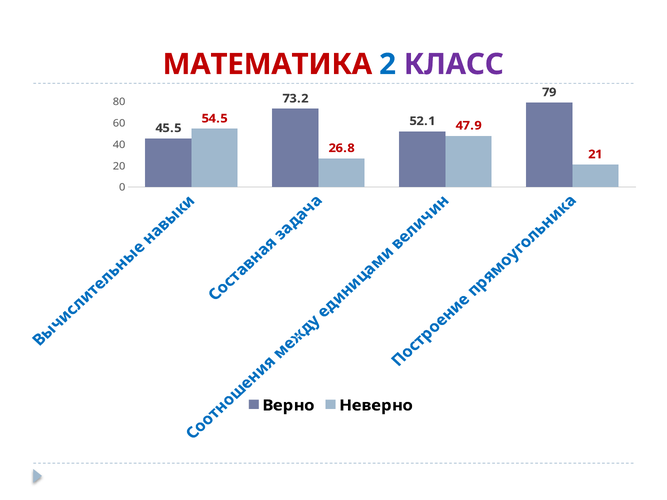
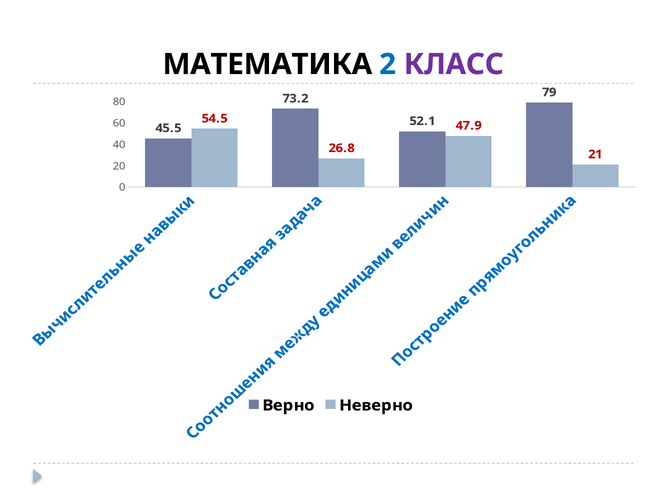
МАТЕМАТИКА colour: red -> black
